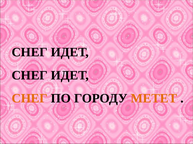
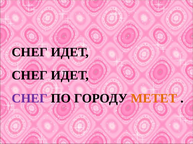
СНЕГ at (30, 99) colour: orange -> purple
